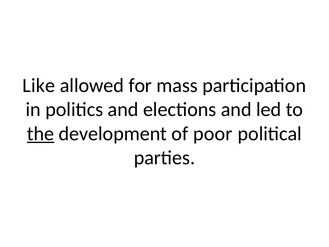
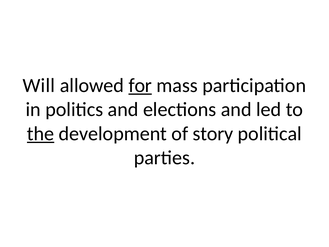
Like: Like -> Will
for underline: none -> present
poor: poor -> story
